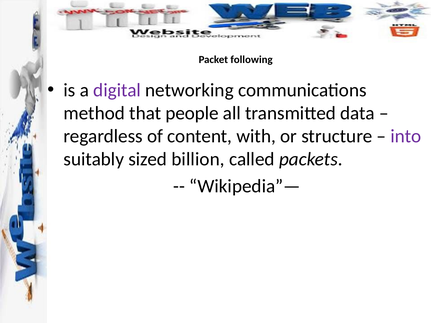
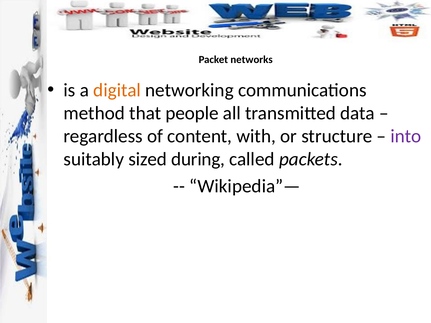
following: following -> networks
digital colour: purple -> orange
billion: billion -> during
